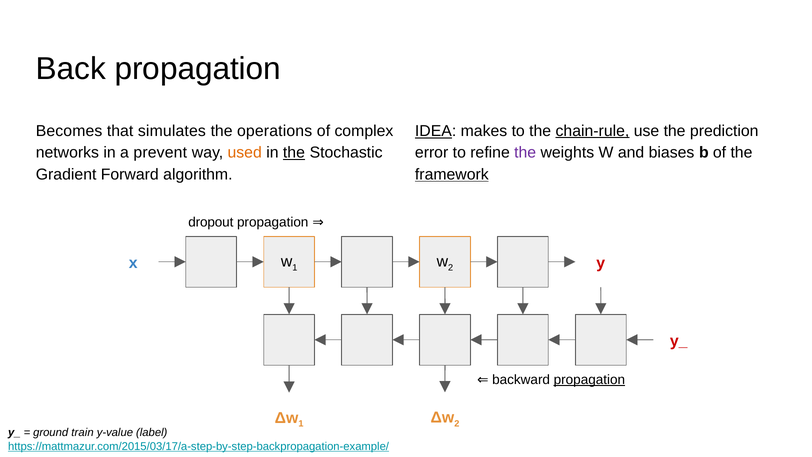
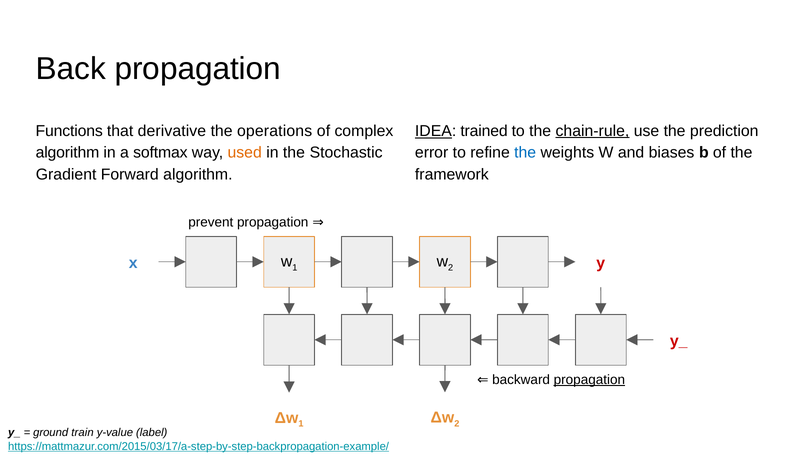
Becomes: Becomes -> Functions
simulates: simulates -> derivative
makes: makes -> trained
networks at (67, 153): networks -> algorithm
prevent: prevent -> softmax
the at (294, 153) underline: present -> none
the at (525, 153) colour: purple -> blue
framework underline: present -> none
dropout: dropout -> prevent
